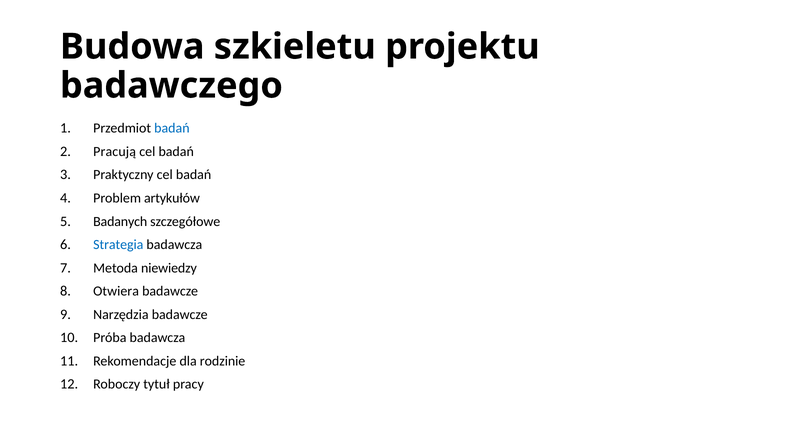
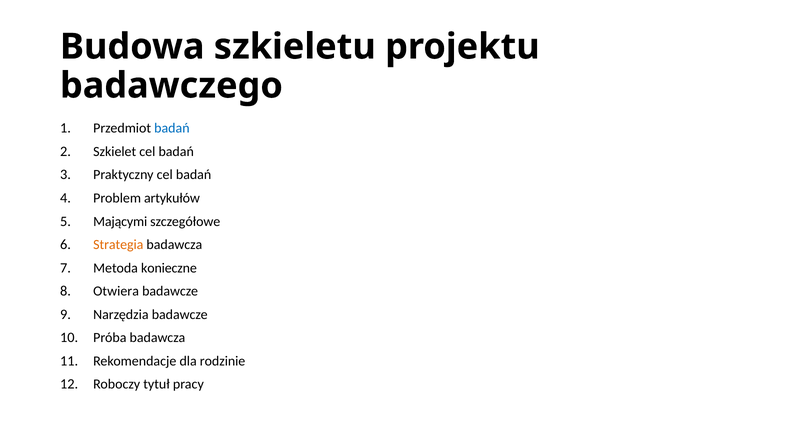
Pracują: Pracują -> Szkielet
Badanych: Badanych -> Mającymi
Strategia colour: blue -> orange
niewiedzy: niewiedzy -> konieczne
